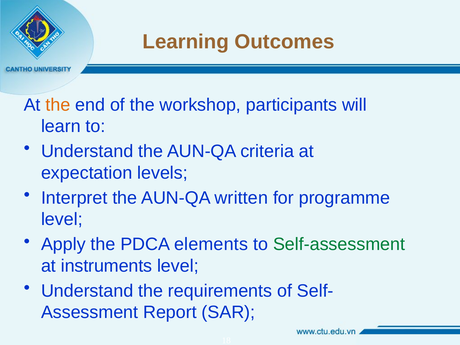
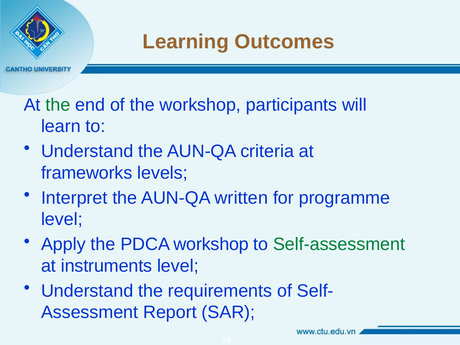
the at (58, 105) colour: orange -> green
expectation: expectation -> frameworks
PDCA elements: elements -> workshop
